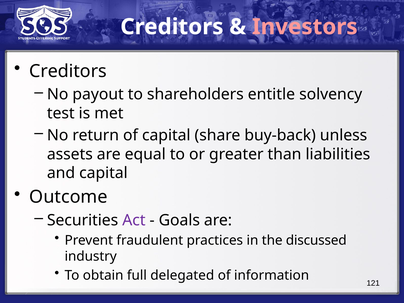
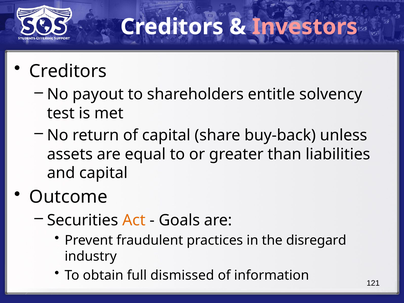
Act colour: purple -> orange
discussed: discussed -> disregard
delegated: delegated -> dismissed
